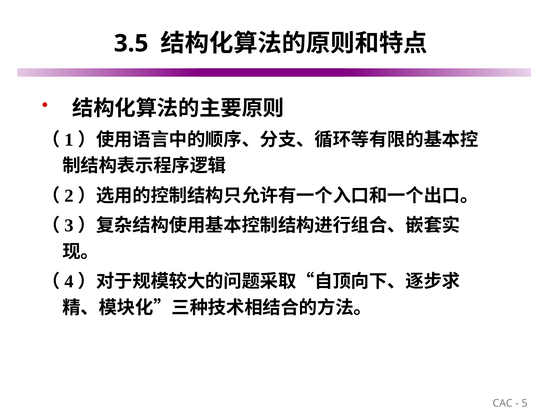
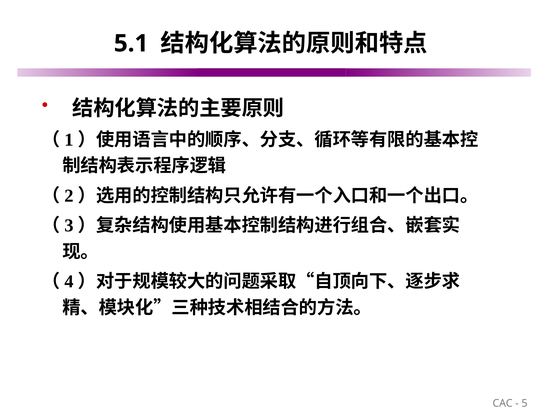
3.5: 3.5 -> 5.1
